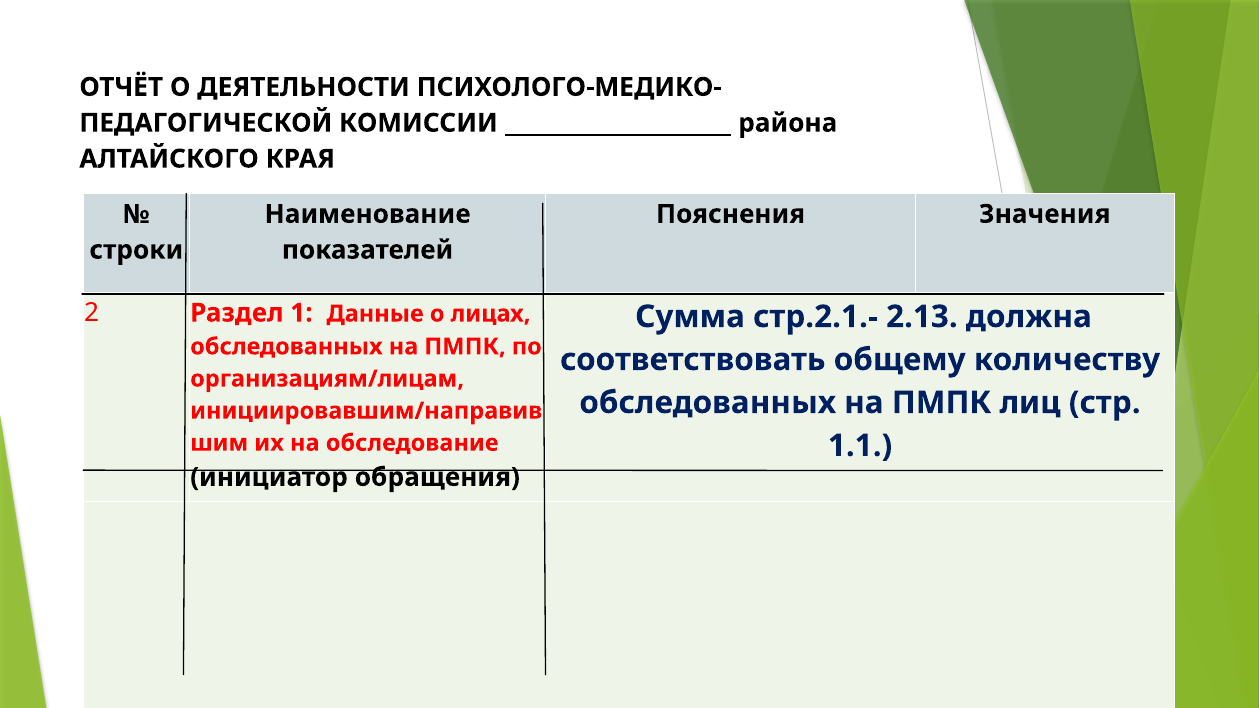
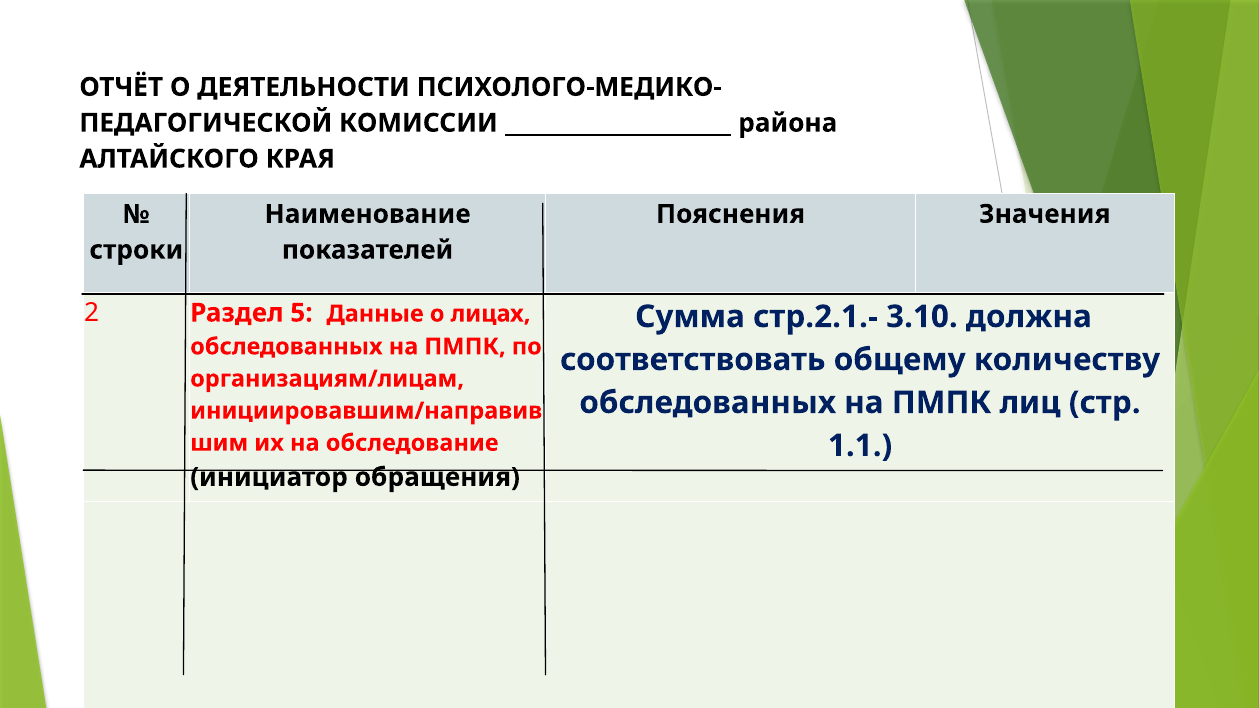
1: 1 -> 5
2.13: 2.13 -> 3.10
